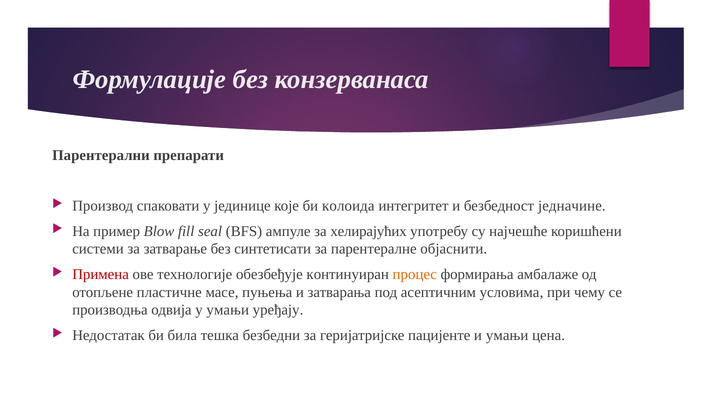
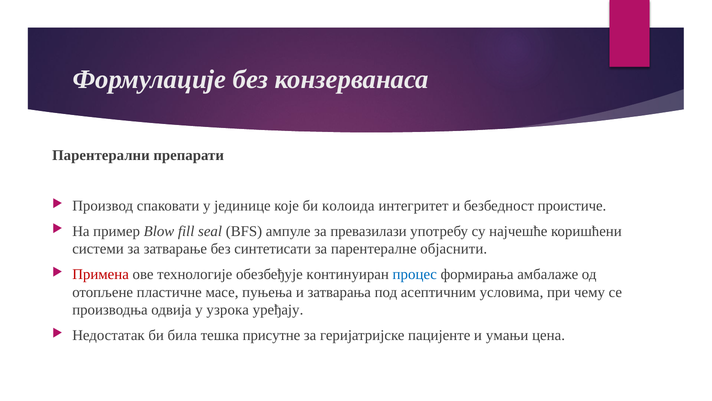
једначине: једначине -> проистиче
хелирајућих: хелирајућих -> превазилази
процес colour: orange -> blue
у умањи: умањи -> узрока
безбедни: безбедни -> присутне
